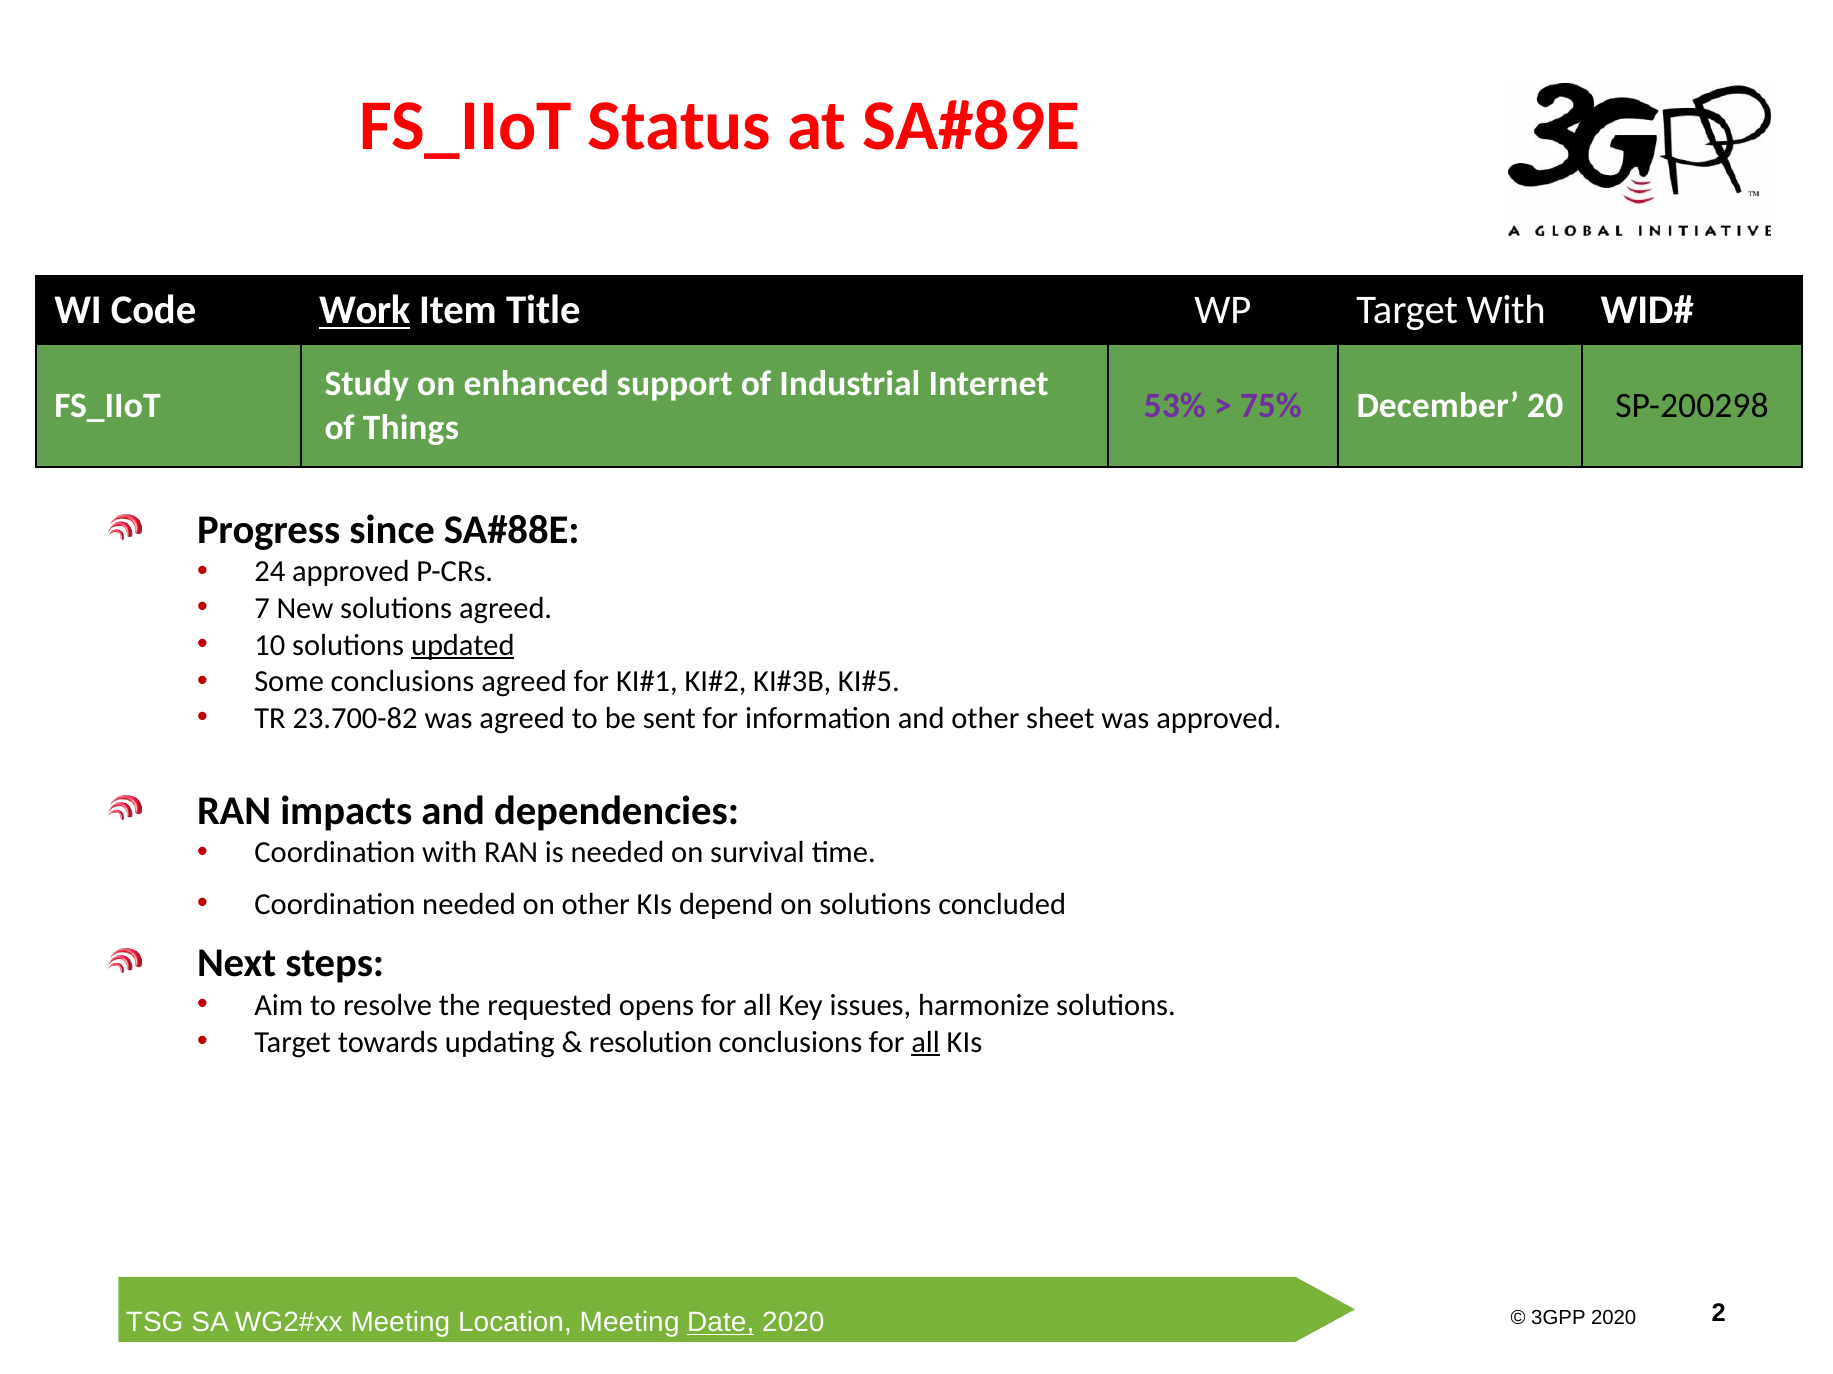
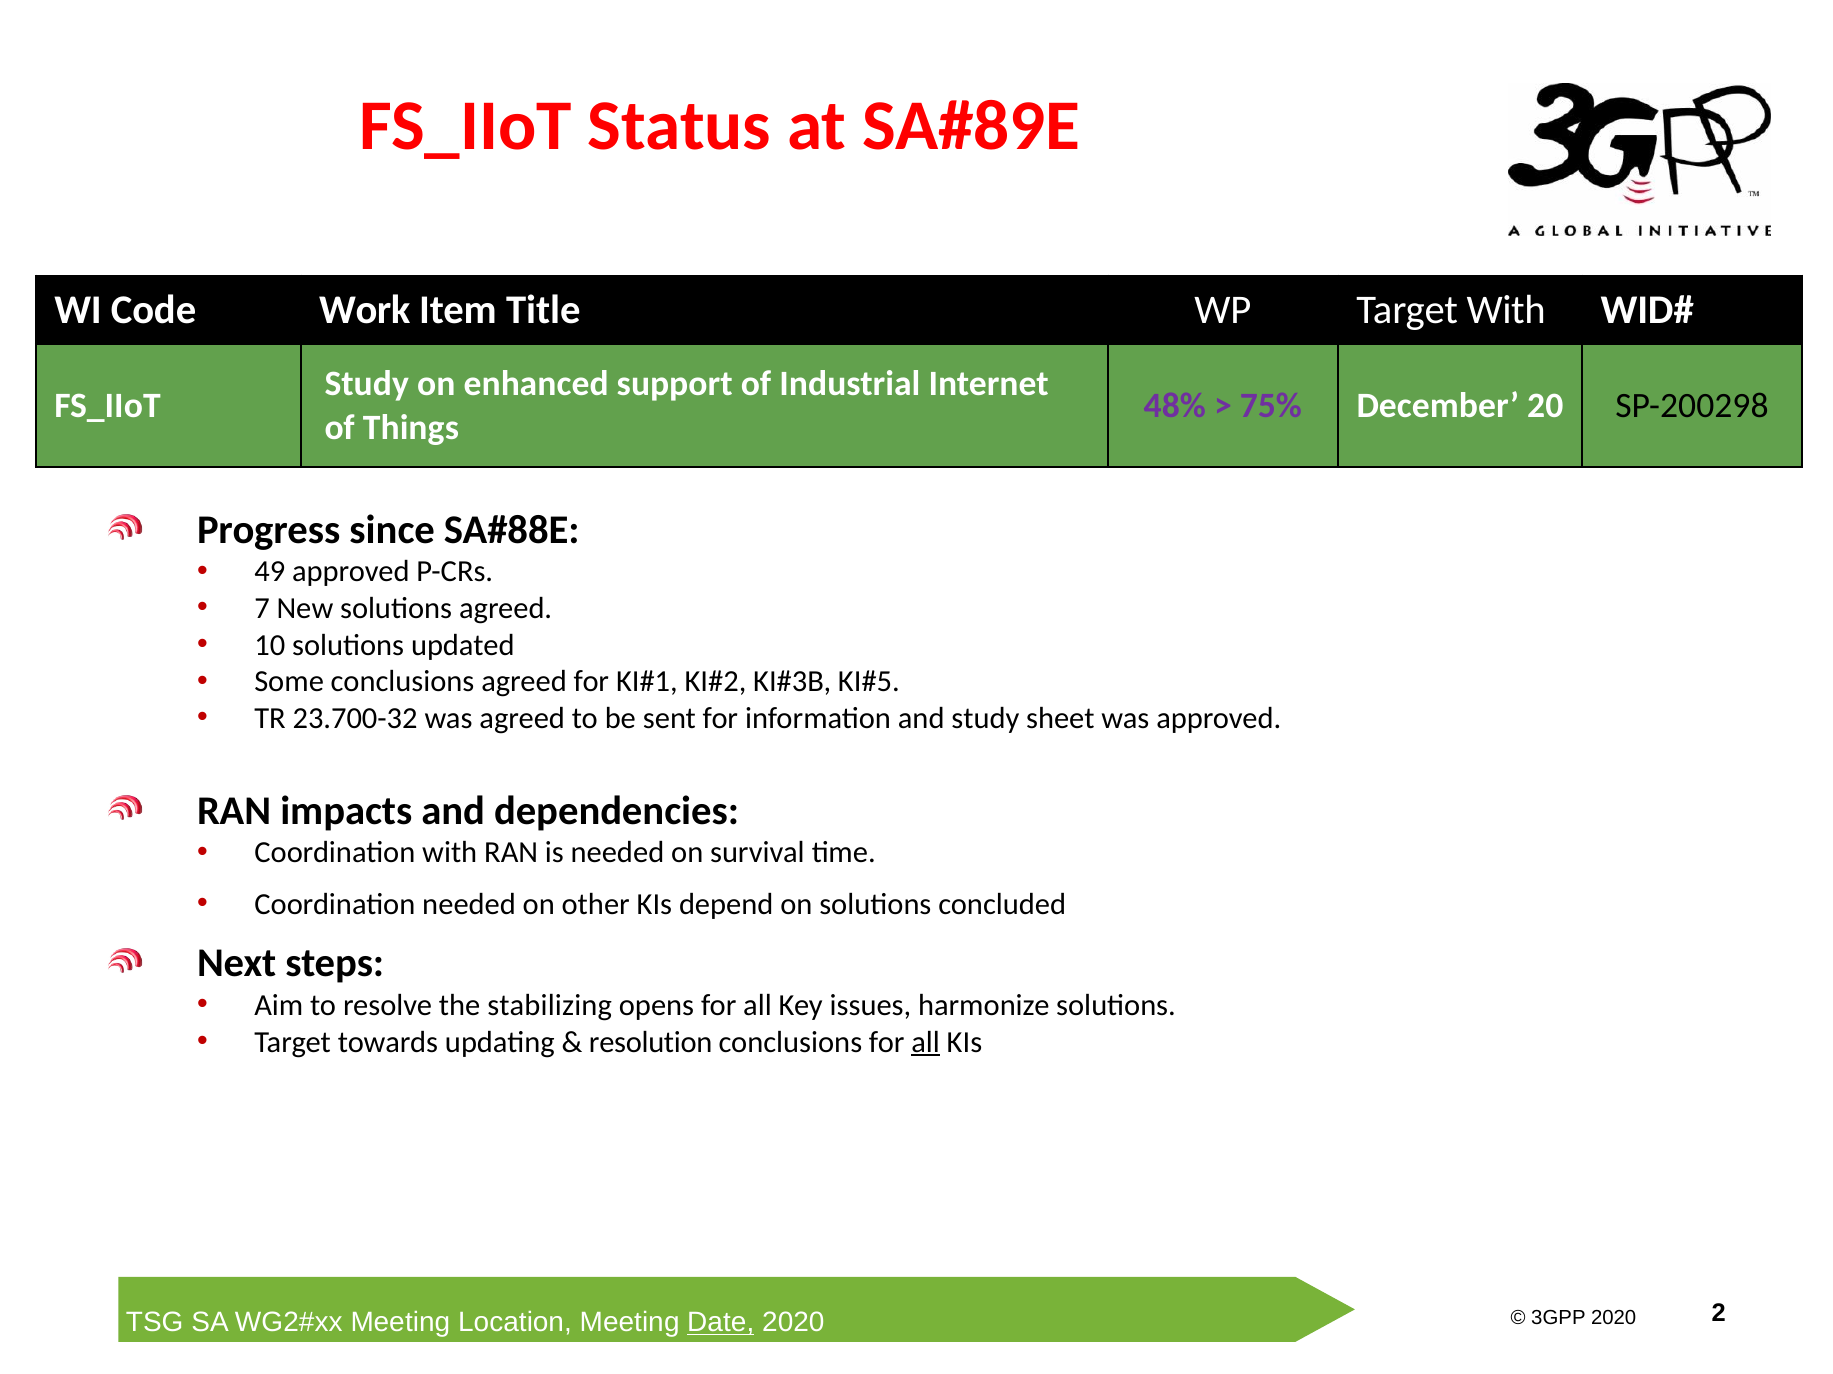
Work underline: present -> none
53%: 53% -> 48%
24: 24 -> 49
updated underline: present -> none
23.700-82: 23.700-82 -> 23.700-32
and other: other -> study
requested: requested -> stabilizing
